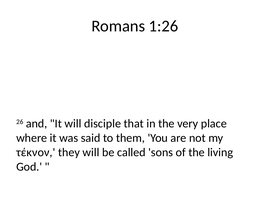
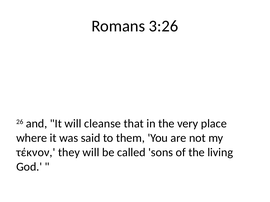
1:26: 1:26 -> 3:26
disciple: disciple -> cleanse
